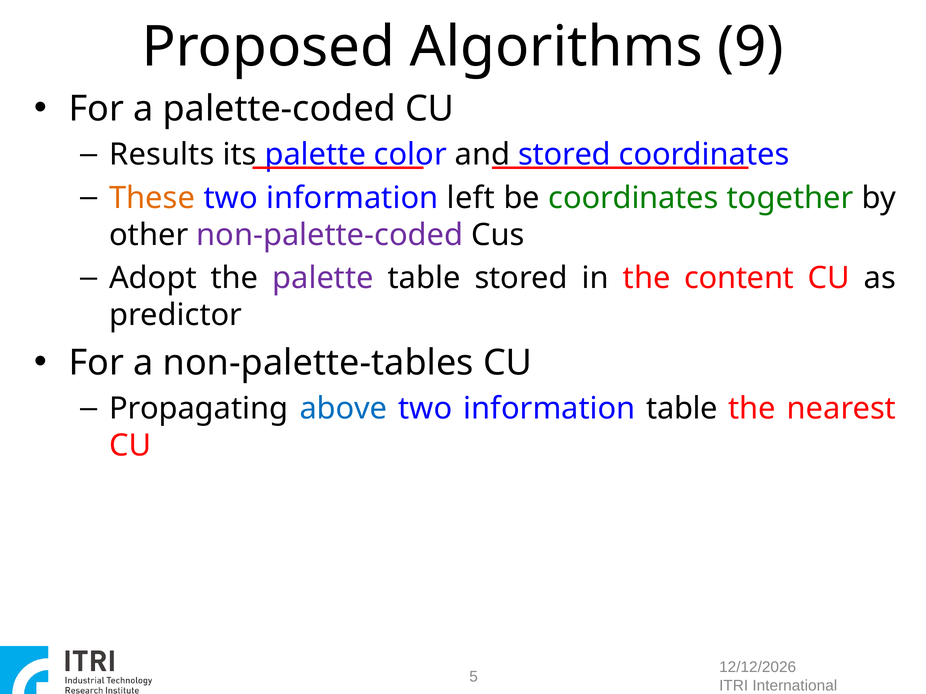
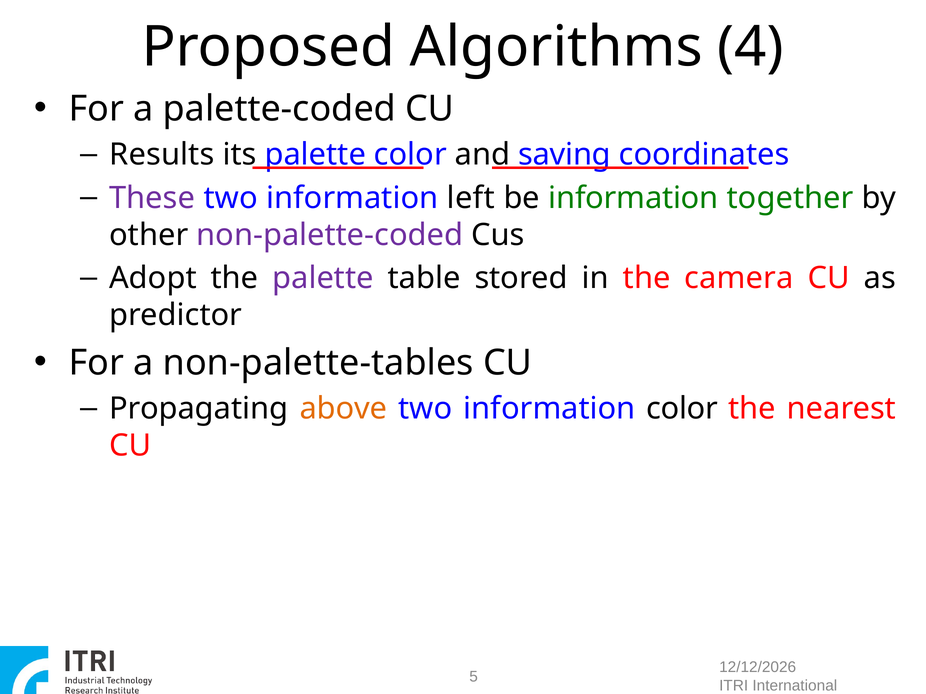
9: 9 -> 4
and stored: stored -> saving
These colour: orange -> purple
be coordinates: coordinates -> information
content: content -> camera
above colour: blue -> orange
information table: table -> color
